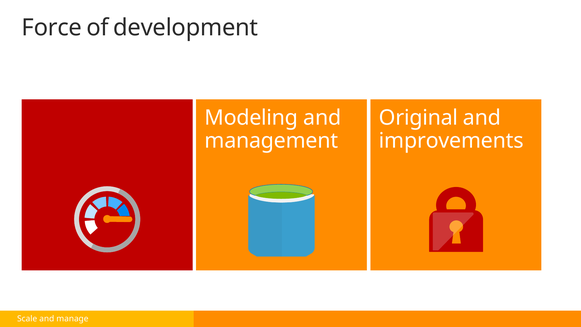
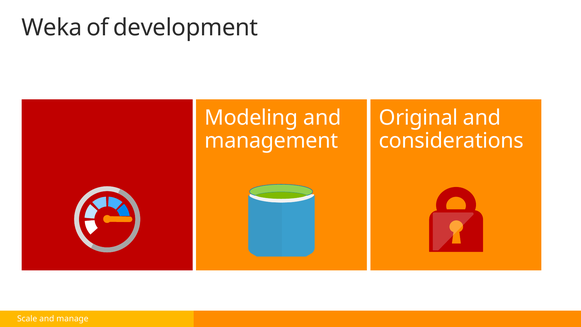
Force: Force -> Weka
improvements: improvements -> considerations
